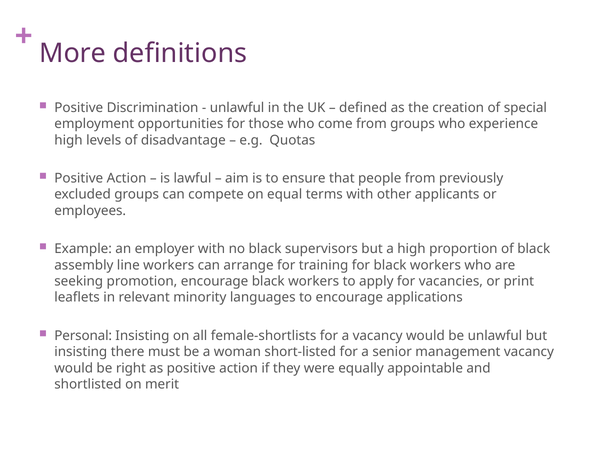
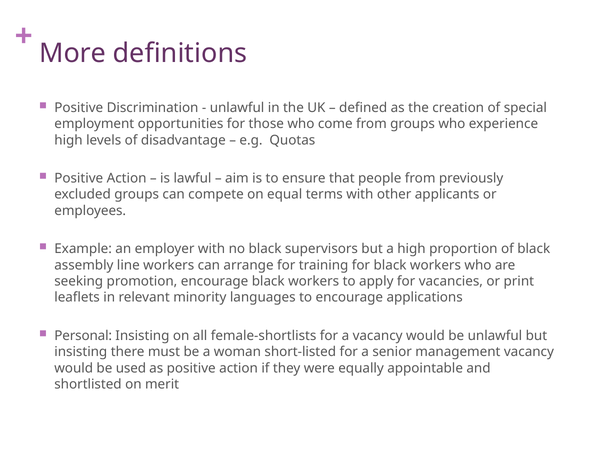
right: right -> used
